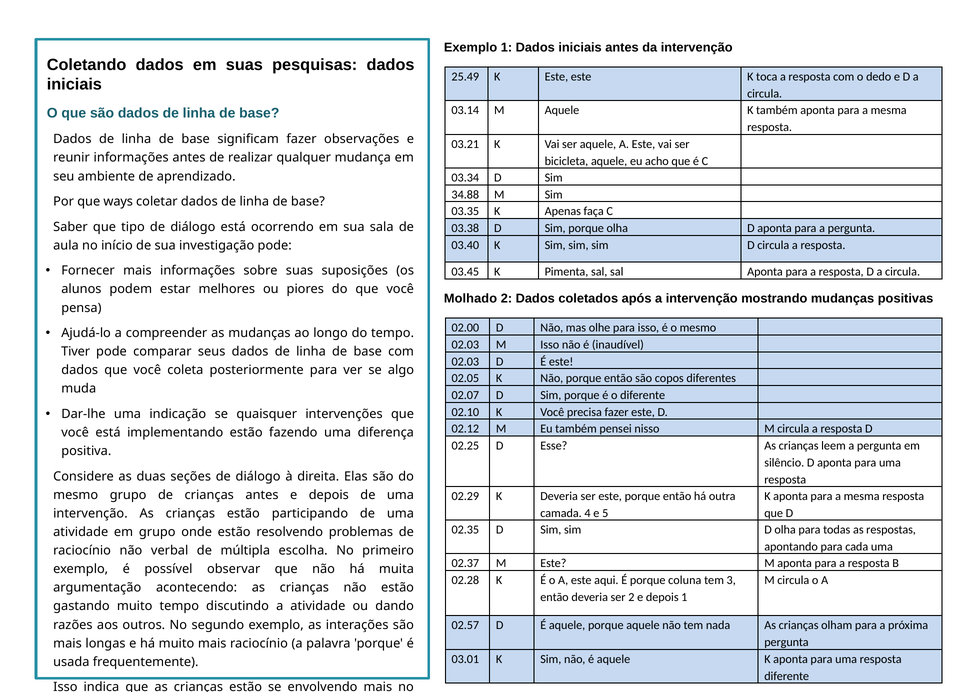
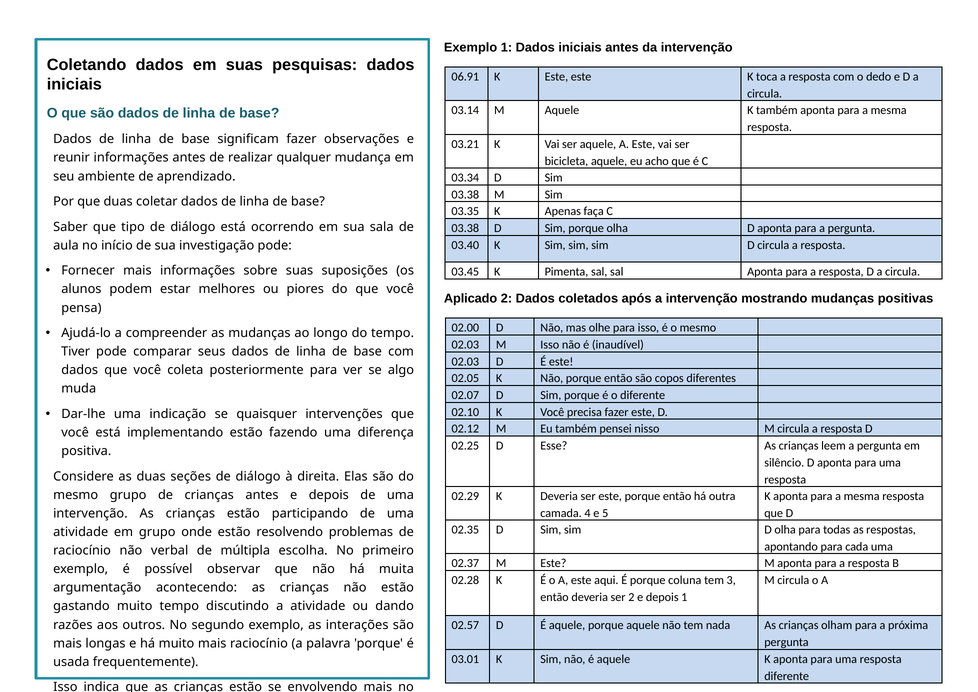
25.49: 25.49 -> 06.91
34.88 at (465, 194): 34.88 -> 03.38
que ways: ways -> duas
Molhado: Molhado -> Aplicado
